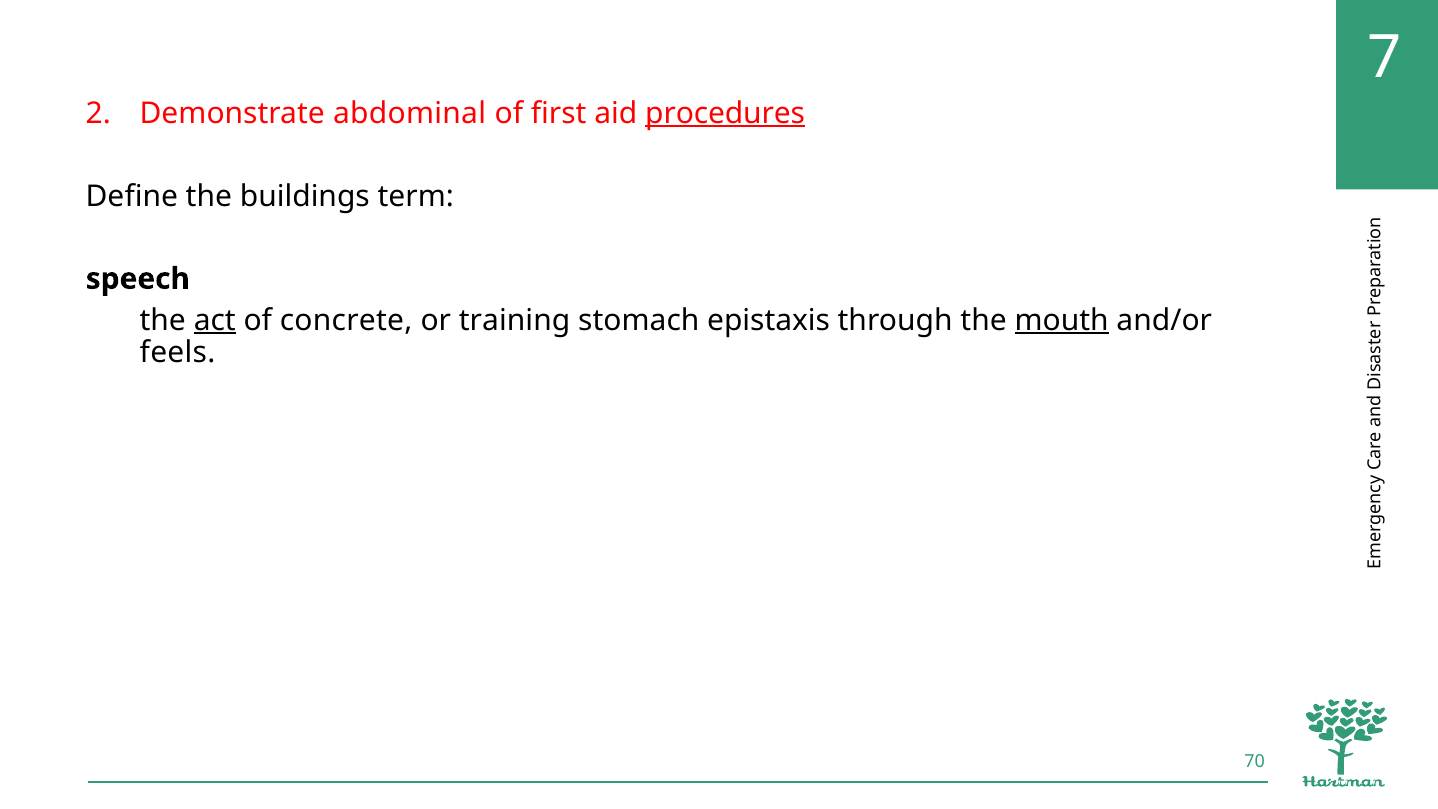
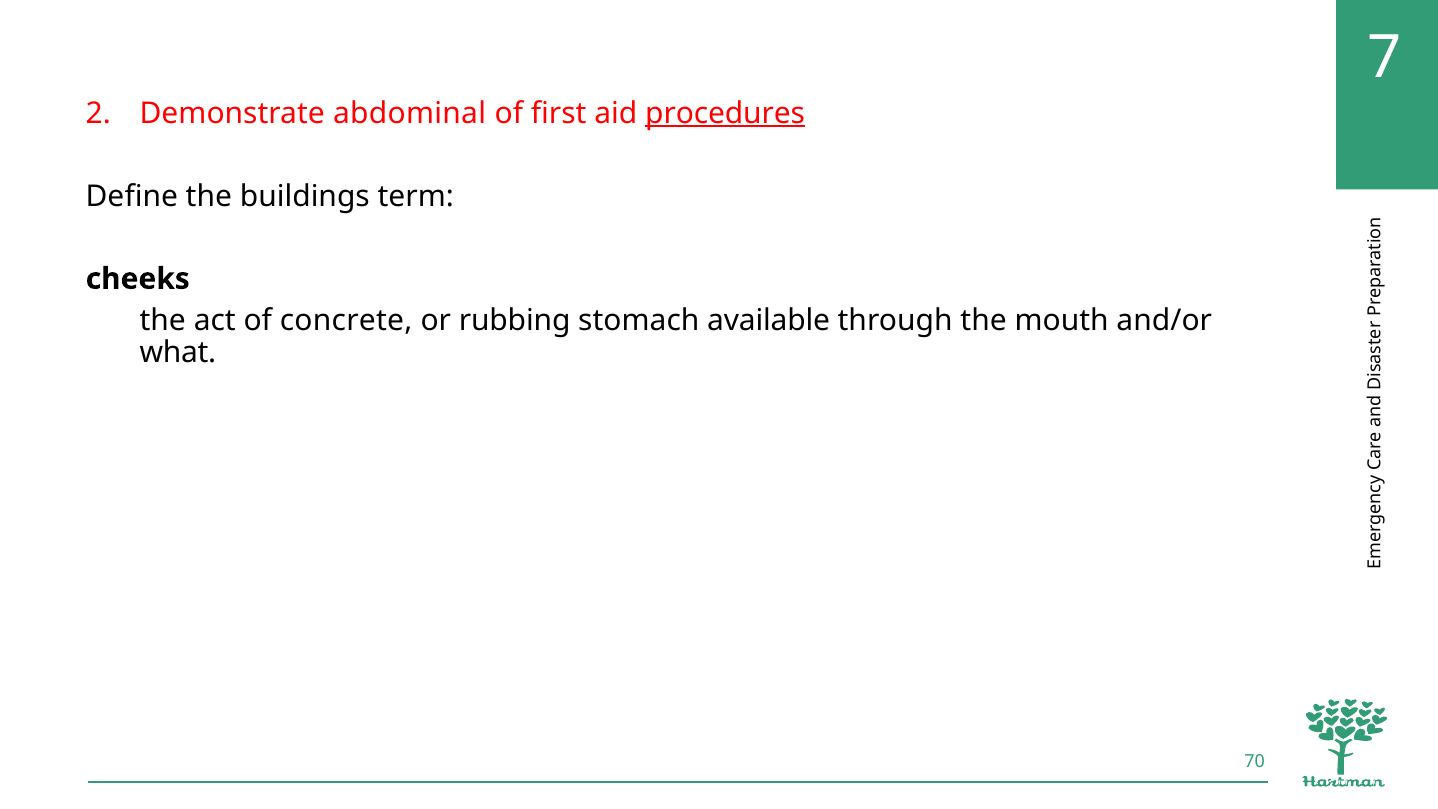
speech: speech -> cheeks
act underline: present -> none
training: training -> rubbing
epistaxis: epistaxis -> available
mouth underline: present -> none
feels: feels -> what
